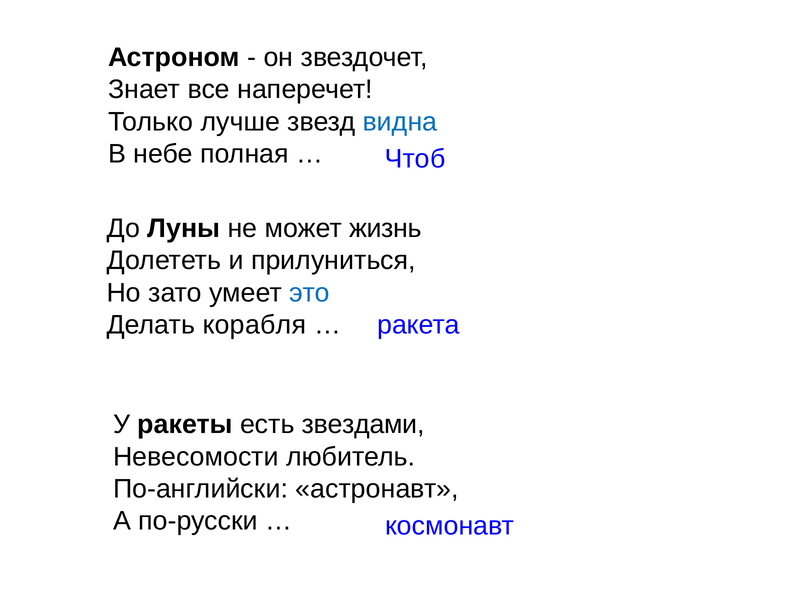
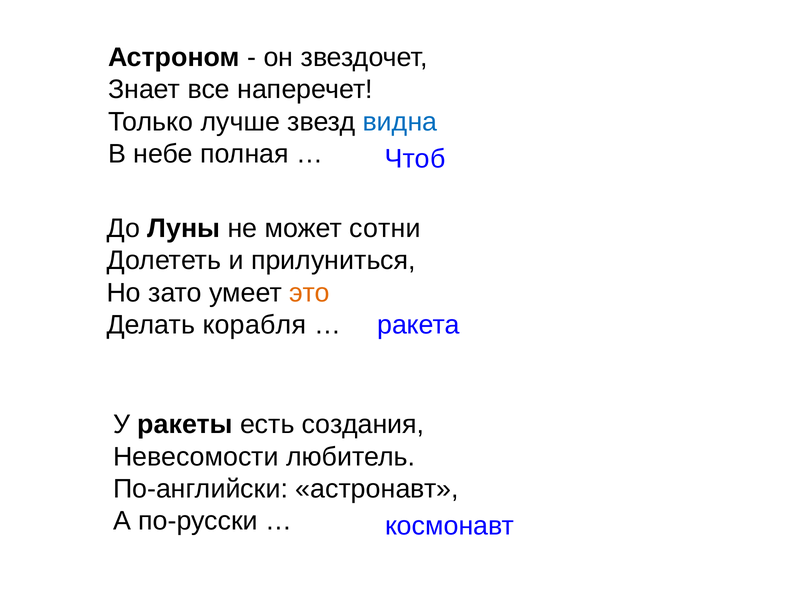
жизнь: жизнь -> сотни
это colour: blue -> orange
звездами: звездами -> создания
